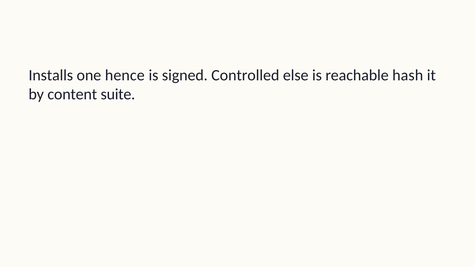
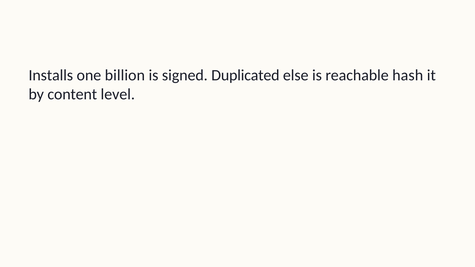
hence: hence -> billion
Controlled: Controlled -> Duplicated
suite: suite -> level
